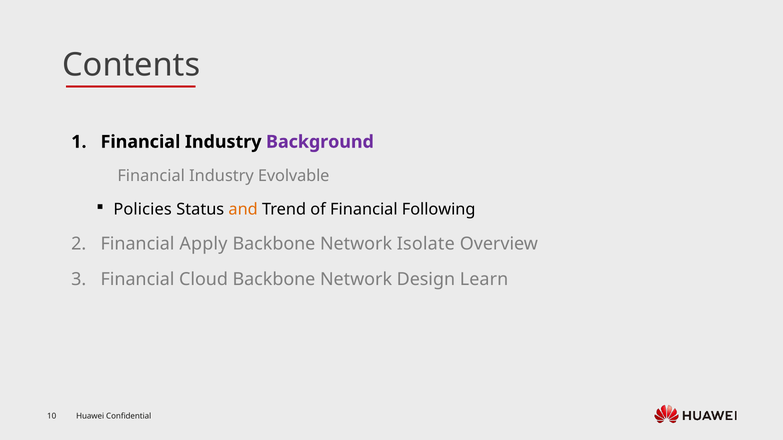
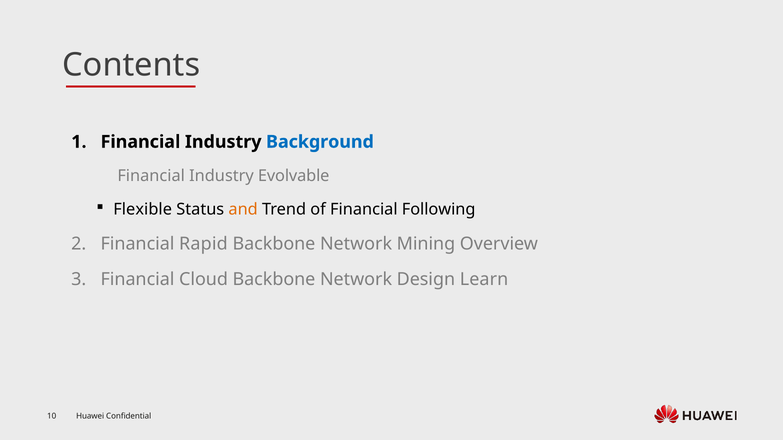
Background colour: purple -> blue
Policies: Policies -> Flexible
Apply: Apply -> Rapid
Isolate: Isolate -> Mining
